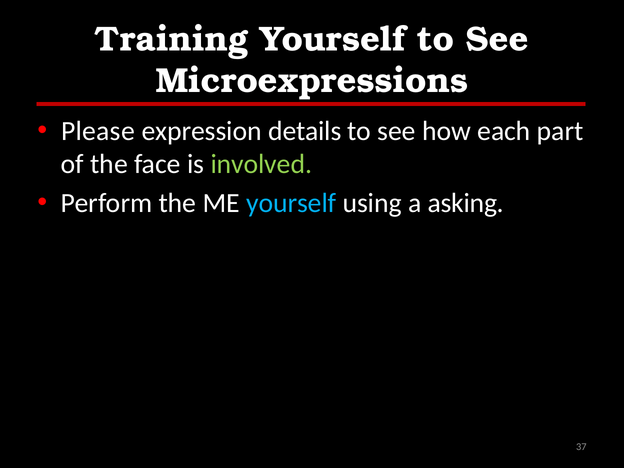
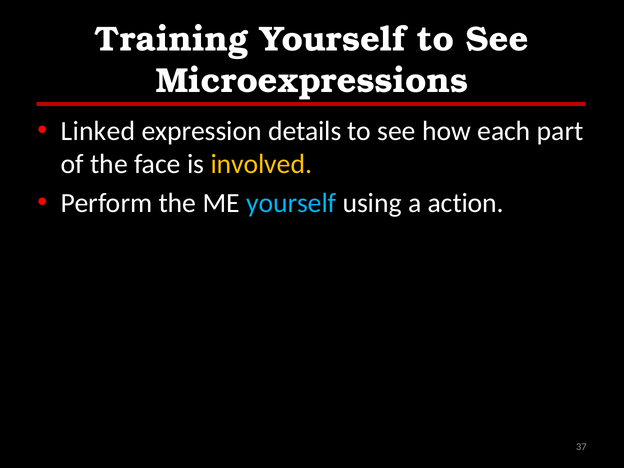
Please: Please -> Linked
involved colour: light green -> yellow
asking: asking -> action
